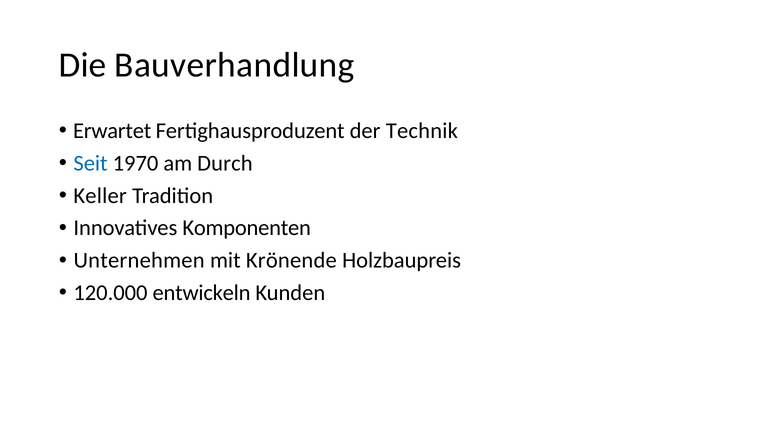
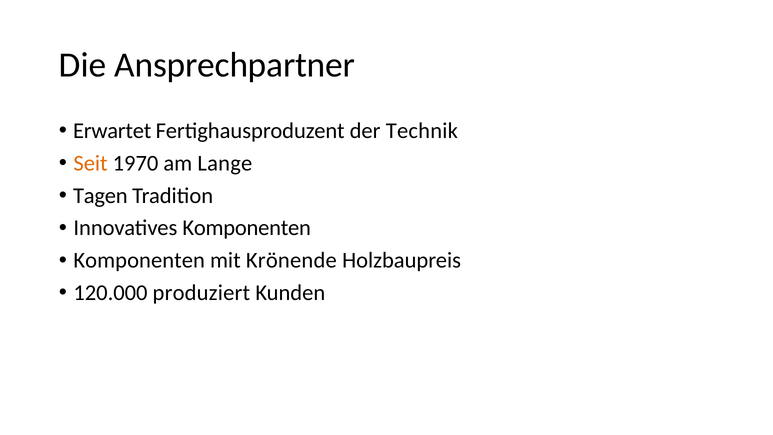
Bauverhandlung: Bauverhandlung -> Ansprechpartner
Seit colour: blue -> orange
Durch: Durch -> Lange
Keller: Keller -> Tagen
Unternehmen at (139, 260): Unternehmen -> Komponenten
entwickeln: entwickeln -> produziert
